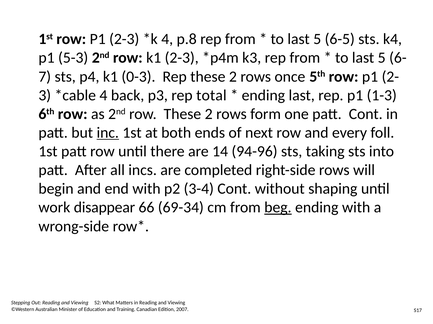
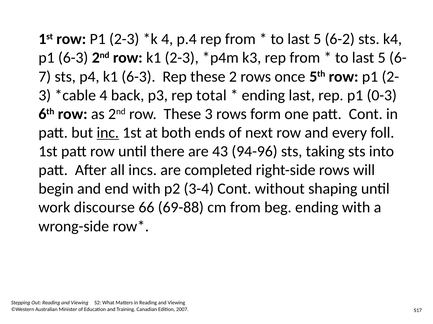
p.8: p.8 -> p.4
6-5: 6-5 -> 6-2
p1 5-3: 5-3 -> 6-3
k1 0-3: 0-3 -> 6-3
1-3: 1-3 -> 0-3
row These 2: 2 -> 3
14: 14 -> 43
disappear: disappear -> discourse
69-34: 69-34 -> 69-88
beg underline: present -> none
